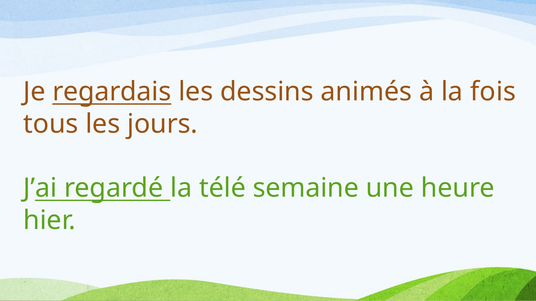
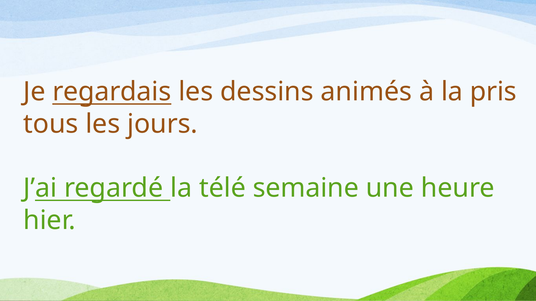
fois: fois -> pris
